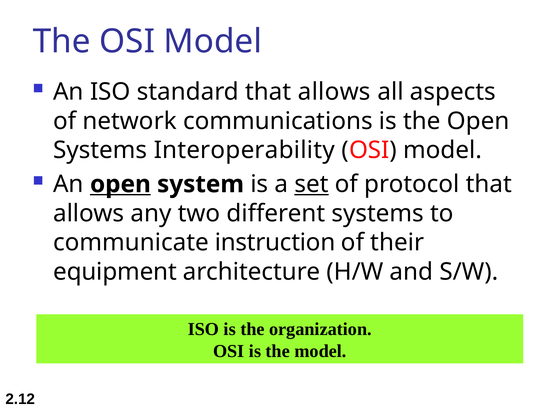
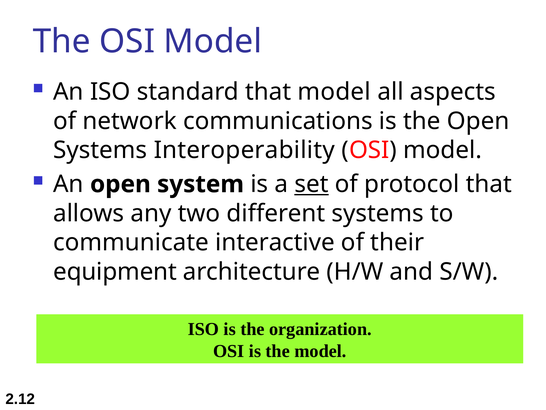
standard that allows: allows -> model
open at (120, 184) underline: present -> none
instruction: instruction -> interactive
